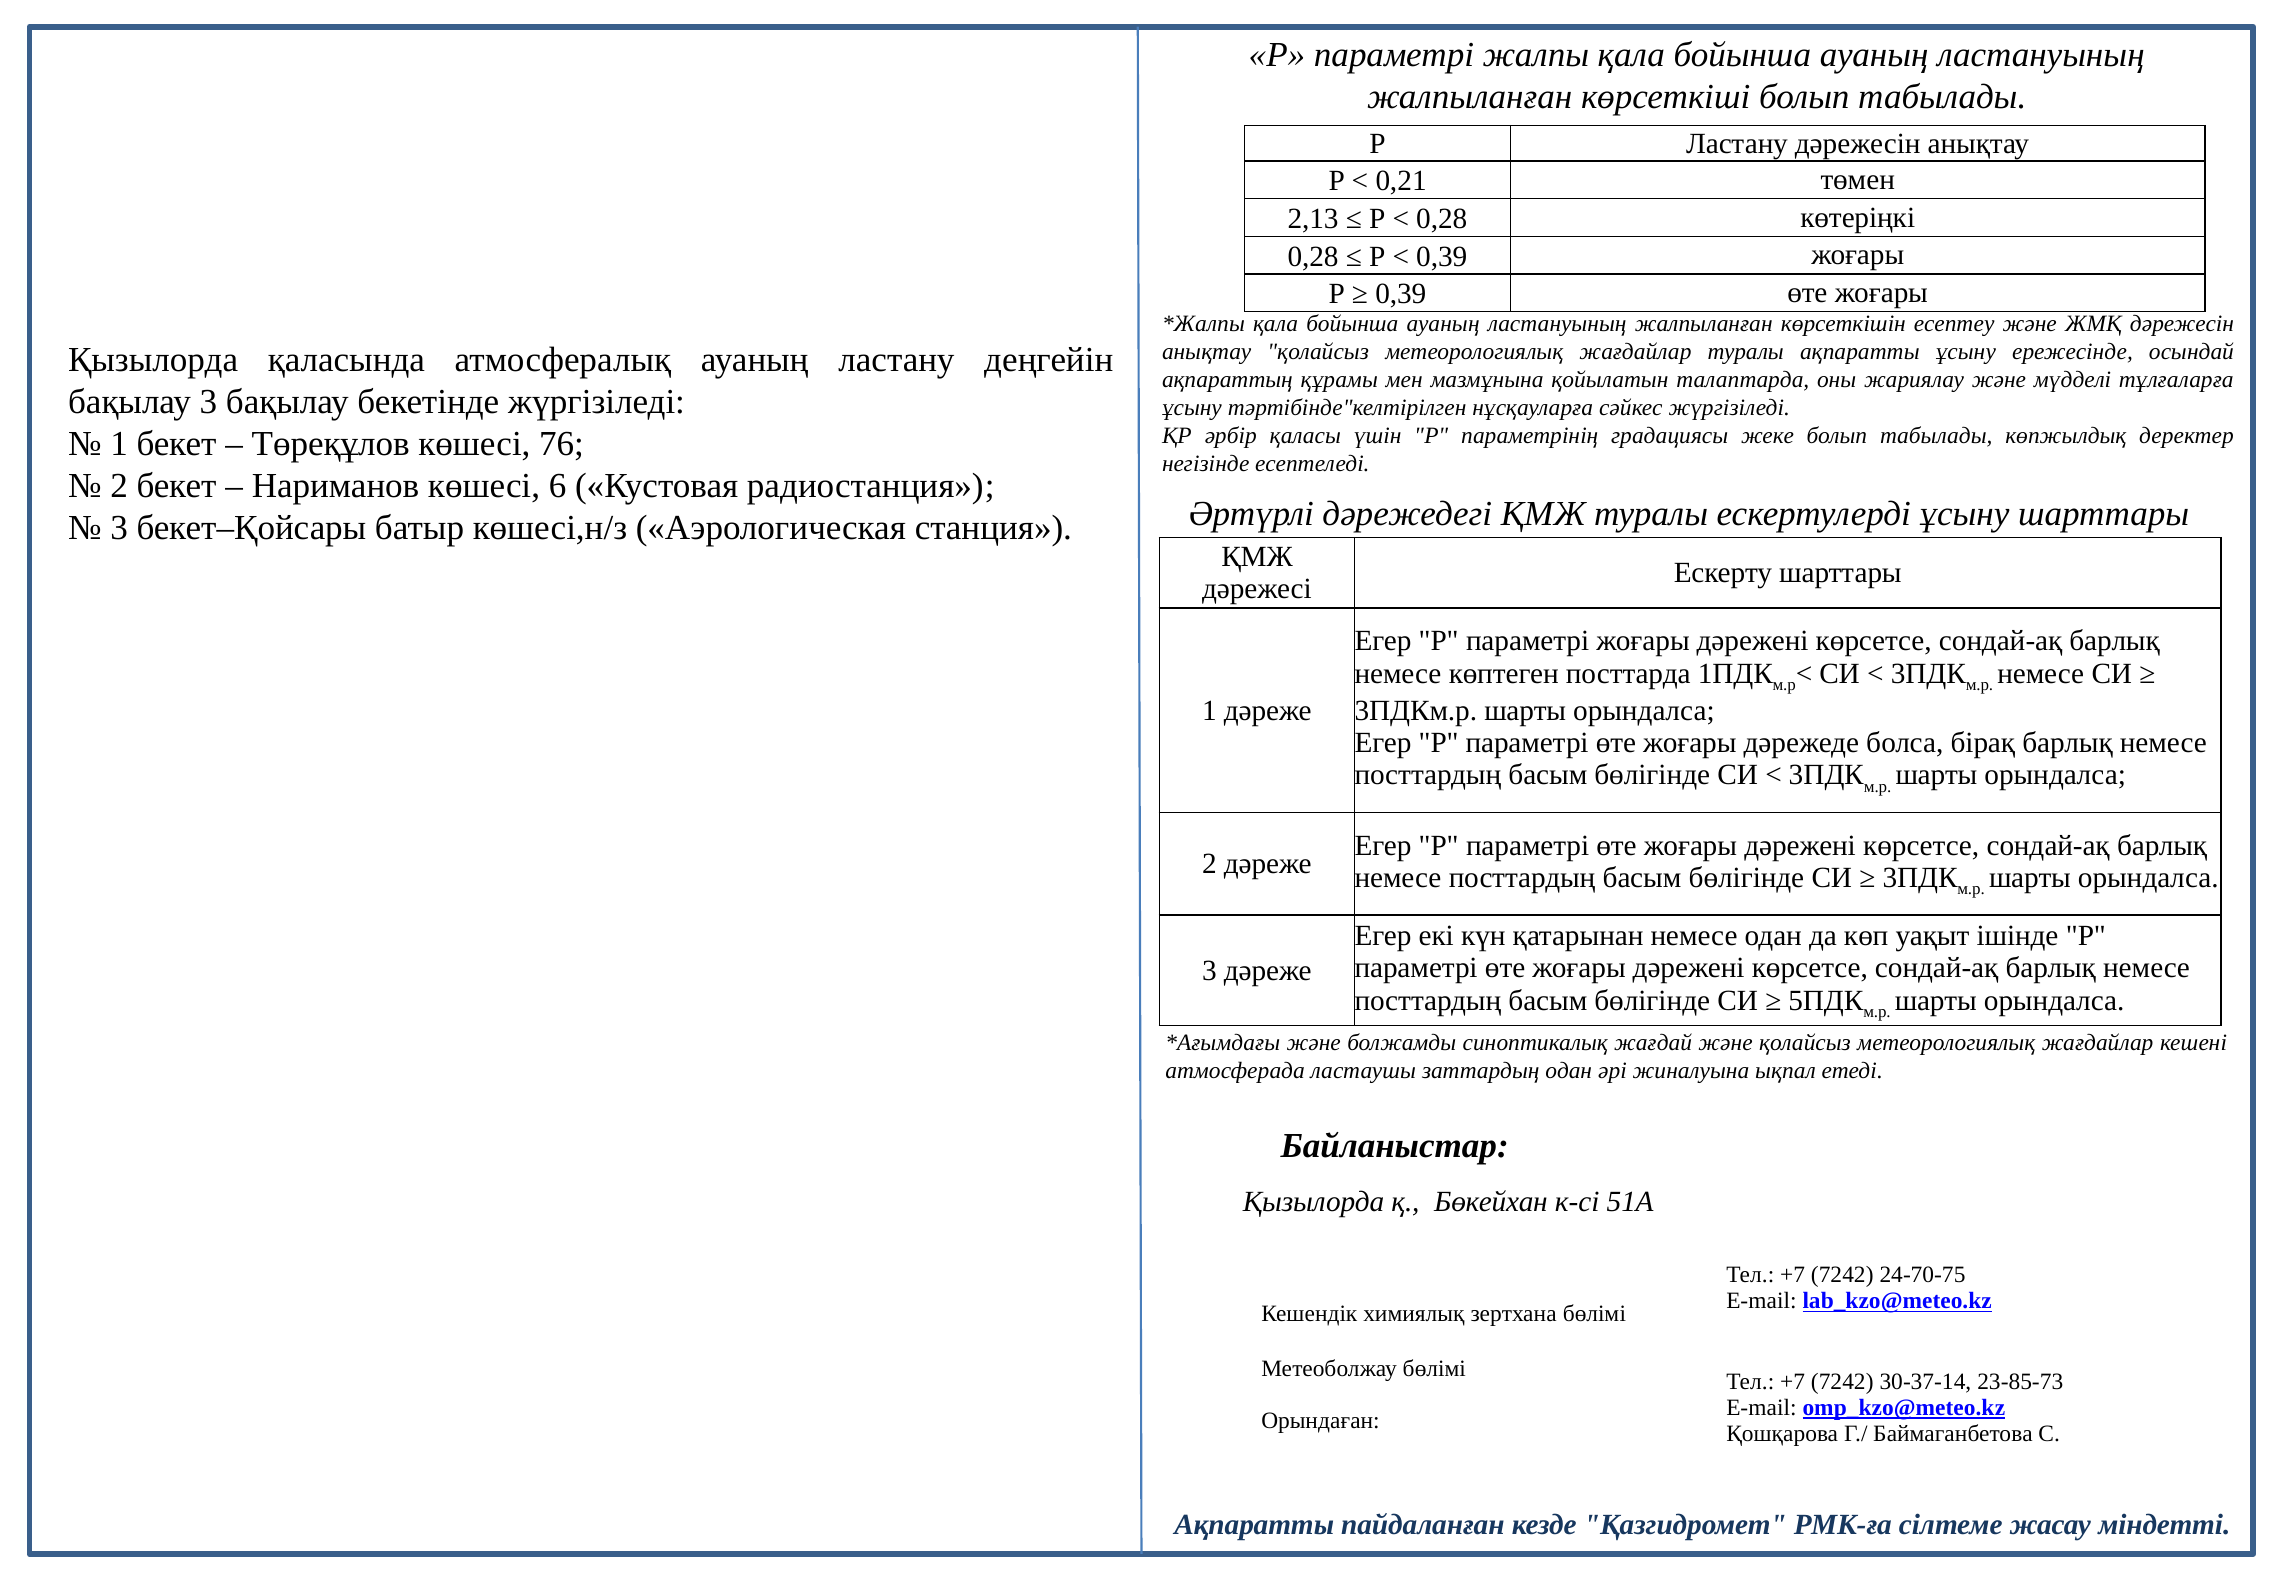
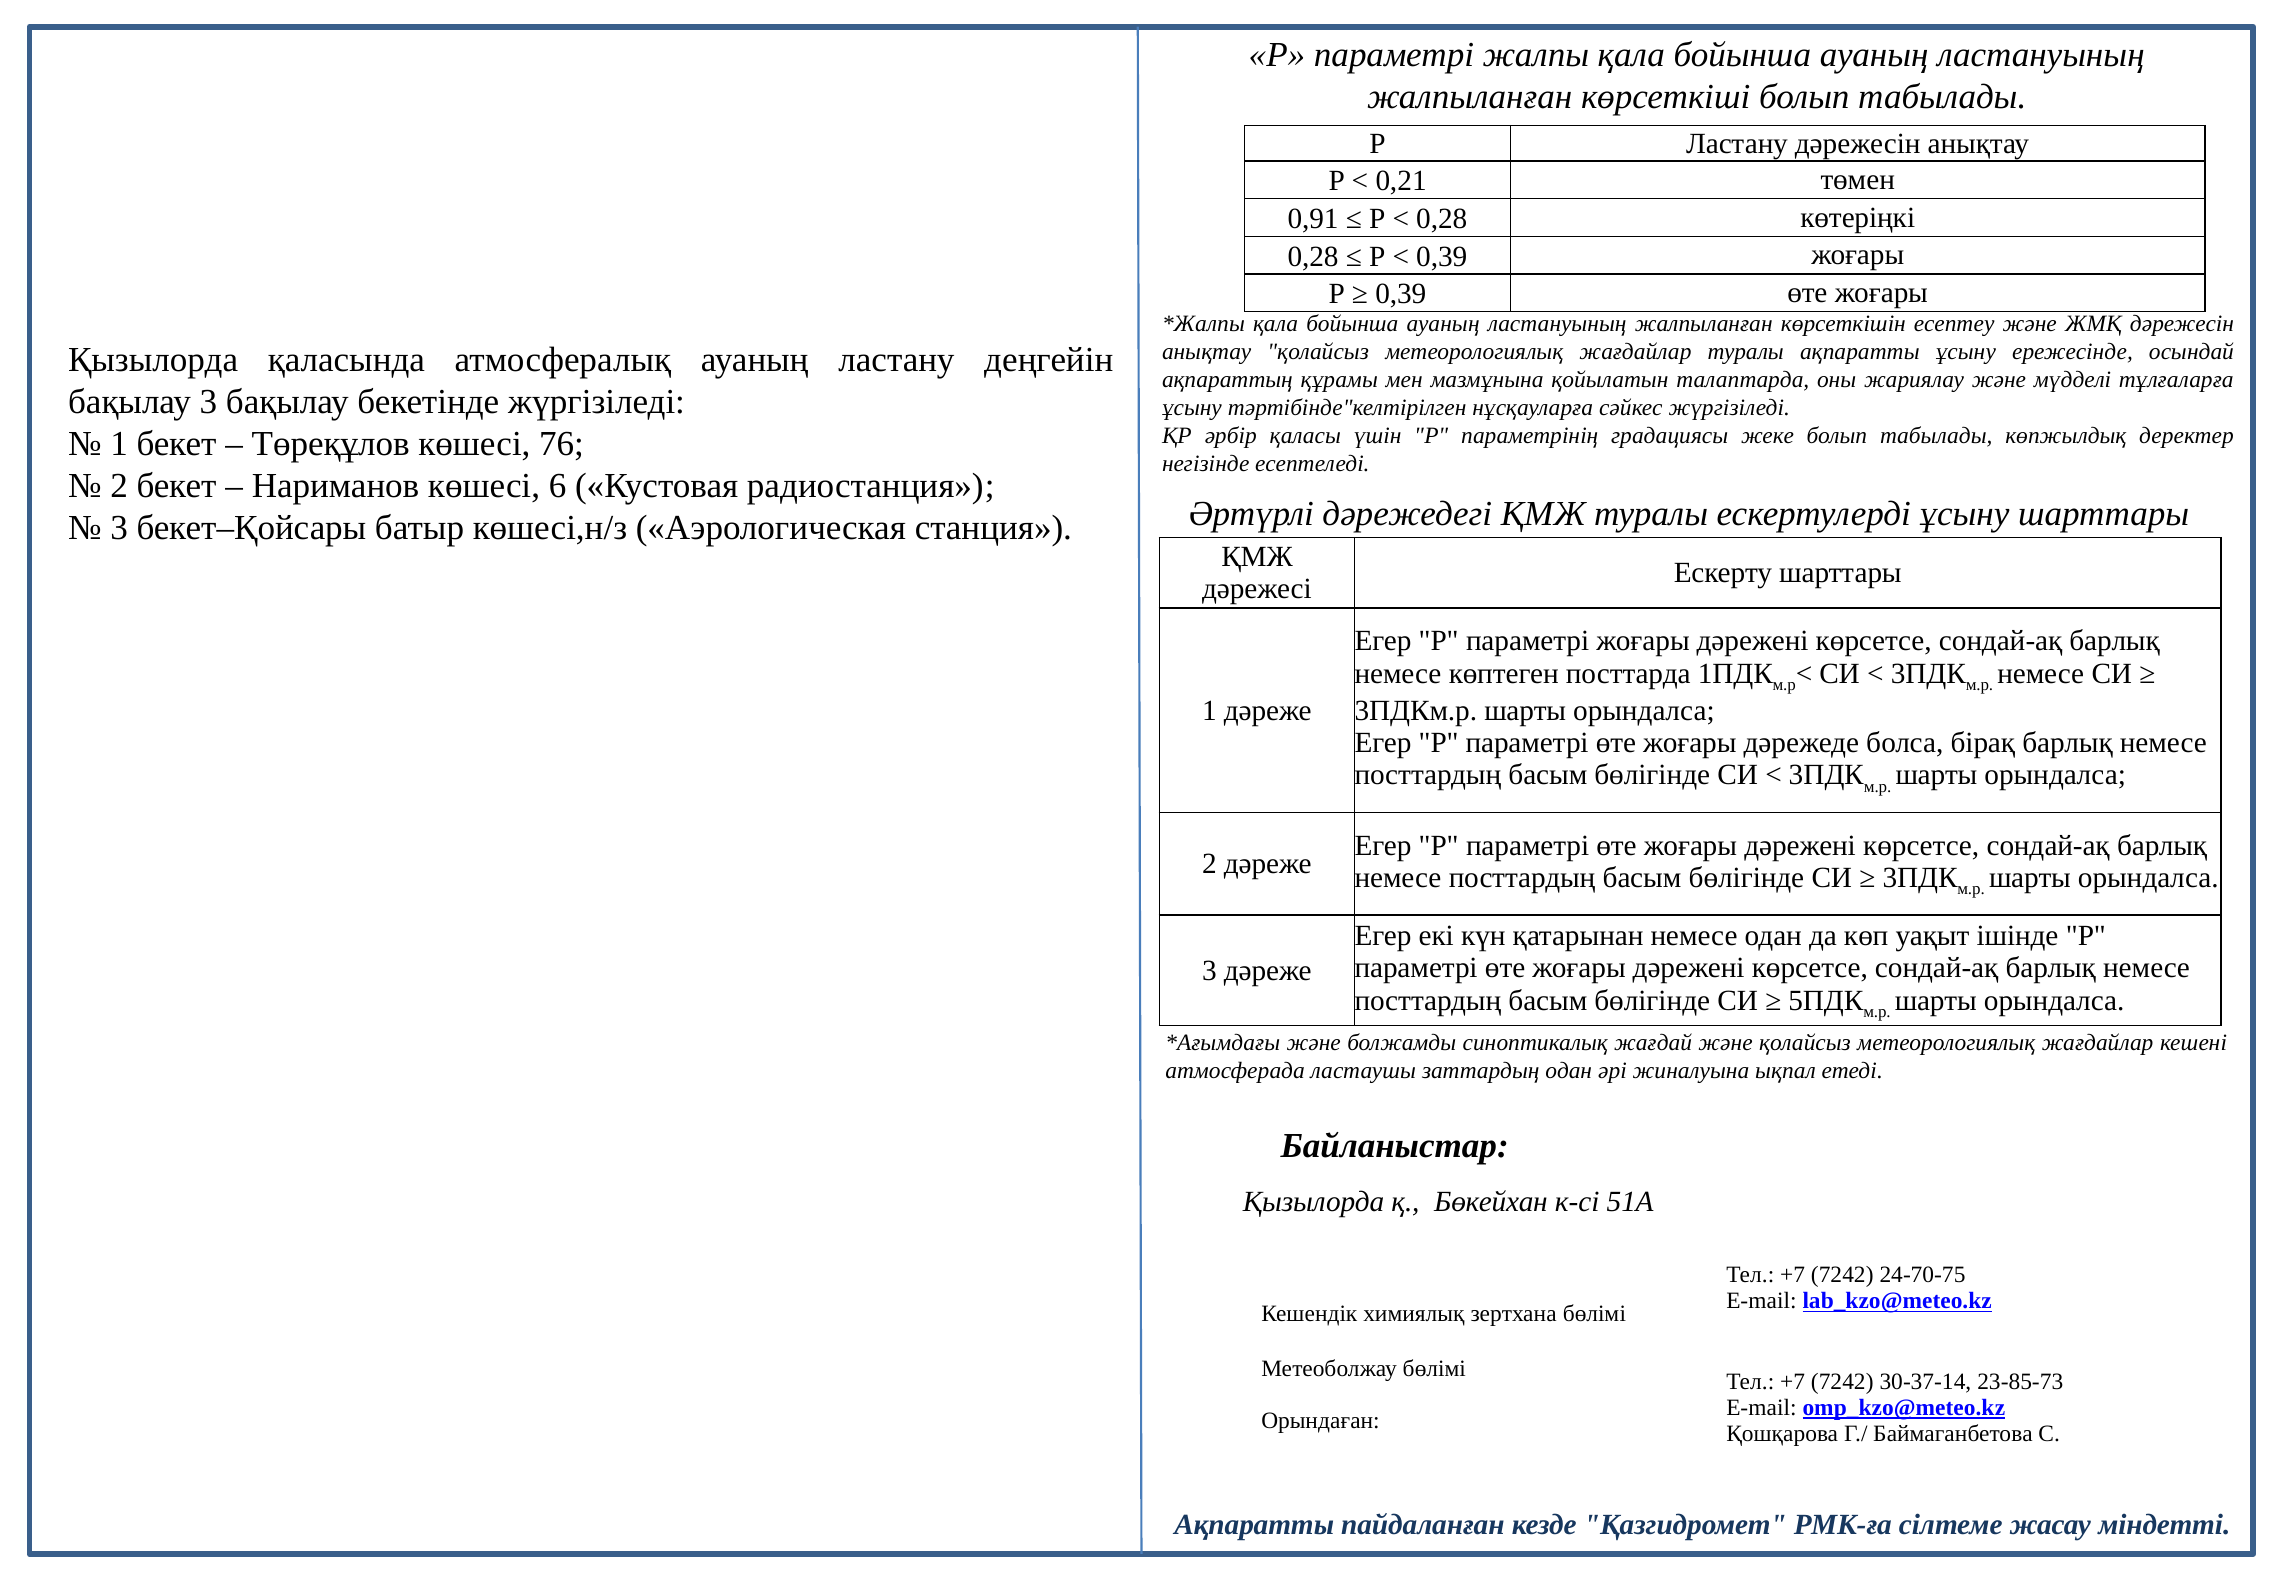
2,13: 2,13 -> 0,91
